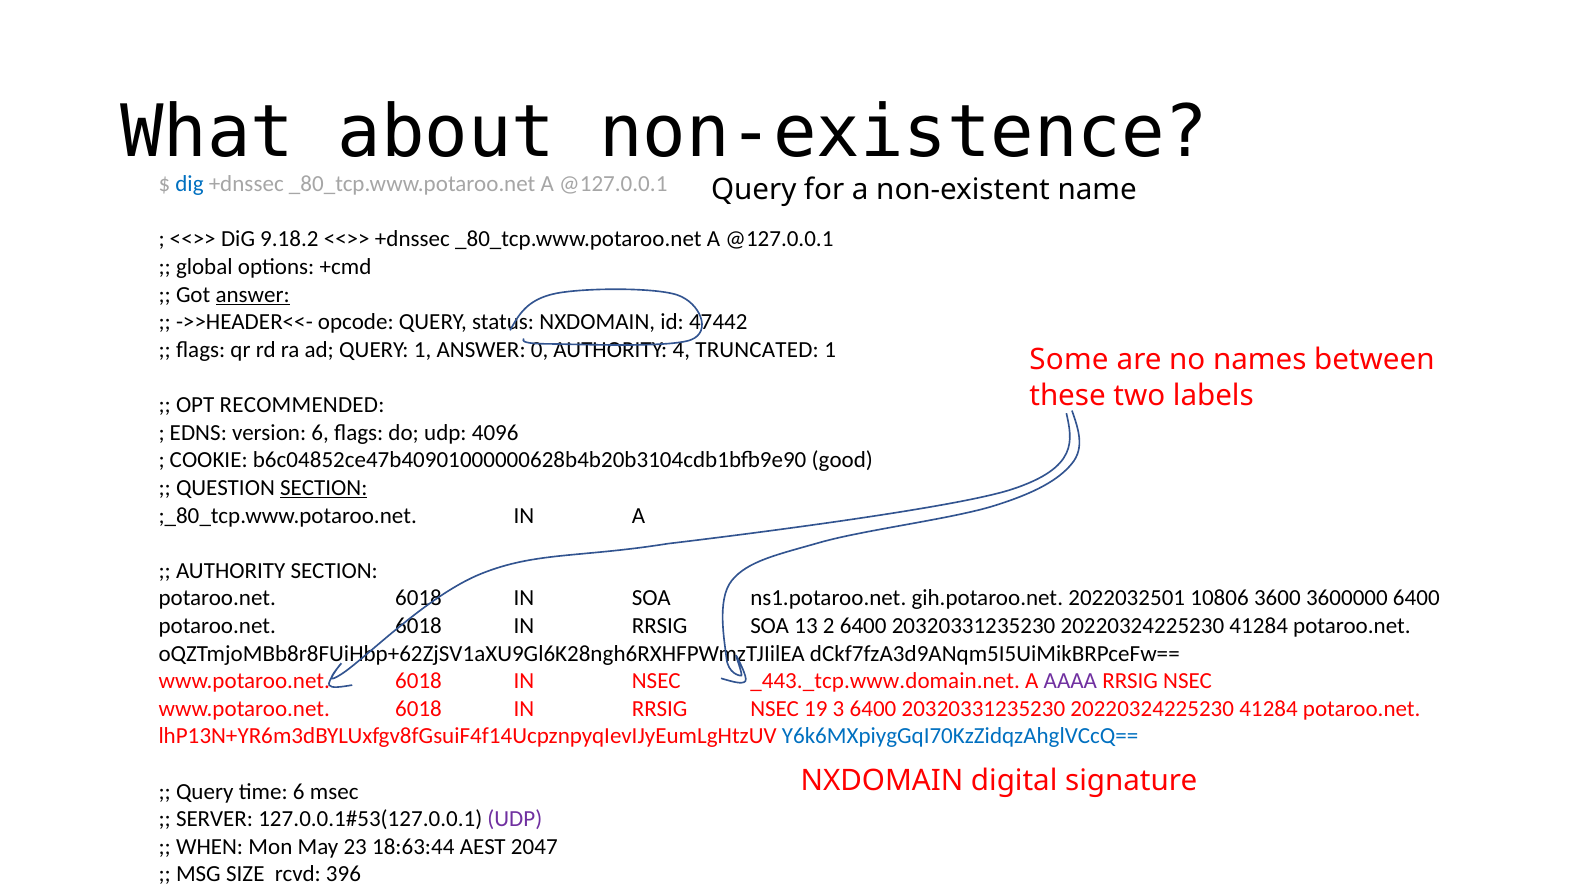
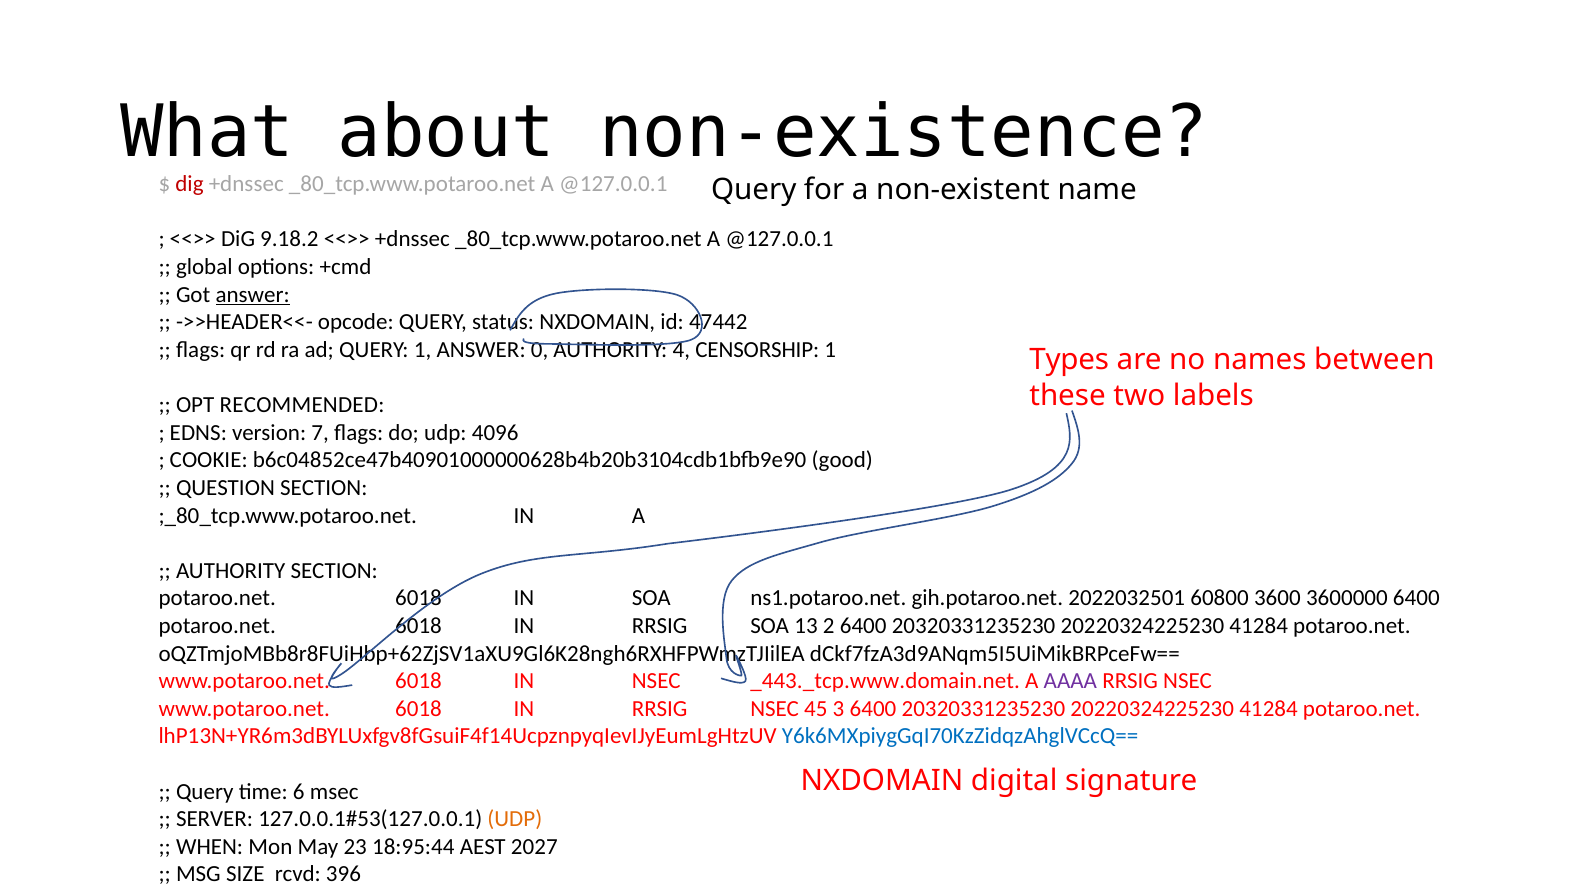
dig at (189, 184) colour: blue -> red
TRUNCATED: TRUNCATED -> CENSORSHIP
Some: Some -> Types
version 6: 6 -> 7
SECTION at (324, 488) underline: present -> none
10806: 10806 -> 60800
19: 19 -> 45
UDP at (515, 820) colour: purple -> orange
18:63:44: 18:63:44 -> 18:95:44
2047: 2047 -> 2027
